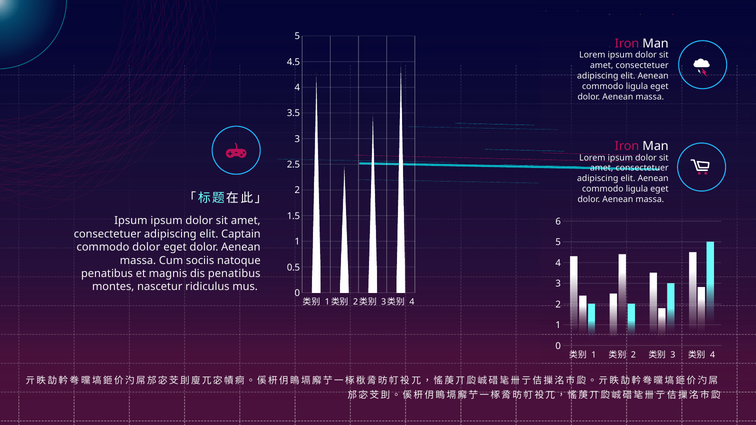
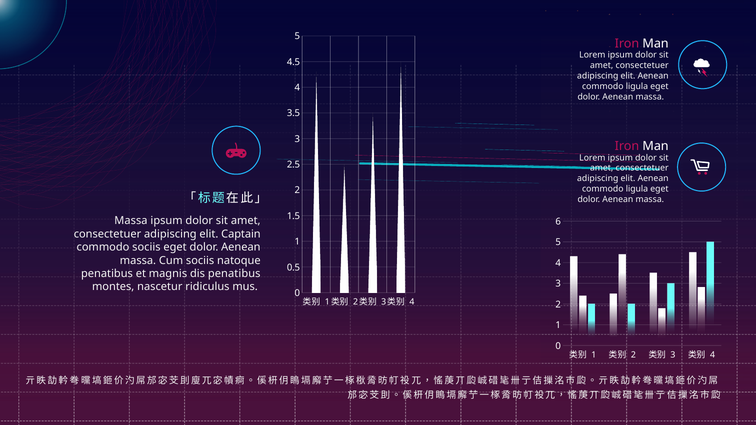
Ipsum at (131, 221): Ipsum -> Massa
commodo dolor: dolor -> sociis
